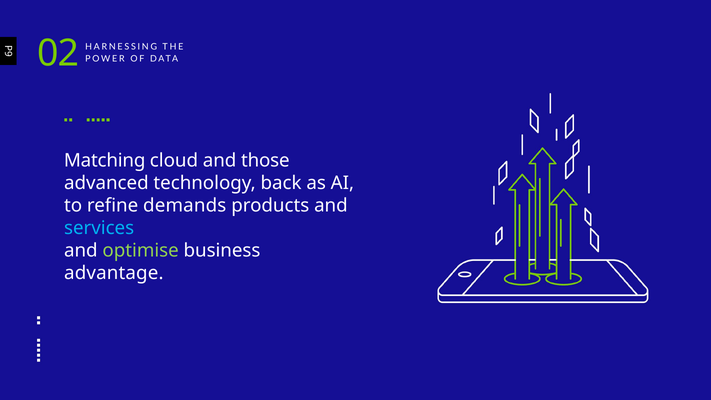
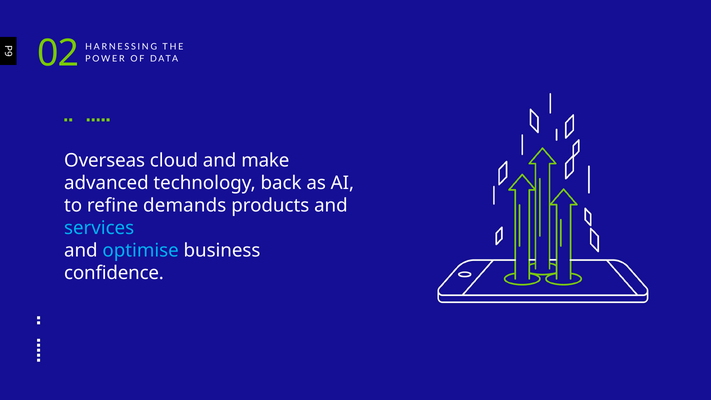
Matching: Matching -> Overseas
those: those -> make
optimise colour: light green -> light blue
advantage: advantage -> confidence
